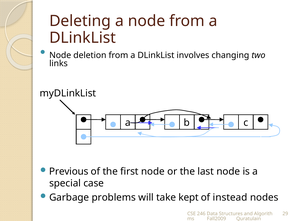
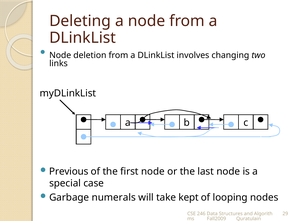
problems: problems -> numerals
instead: instead -> looping
